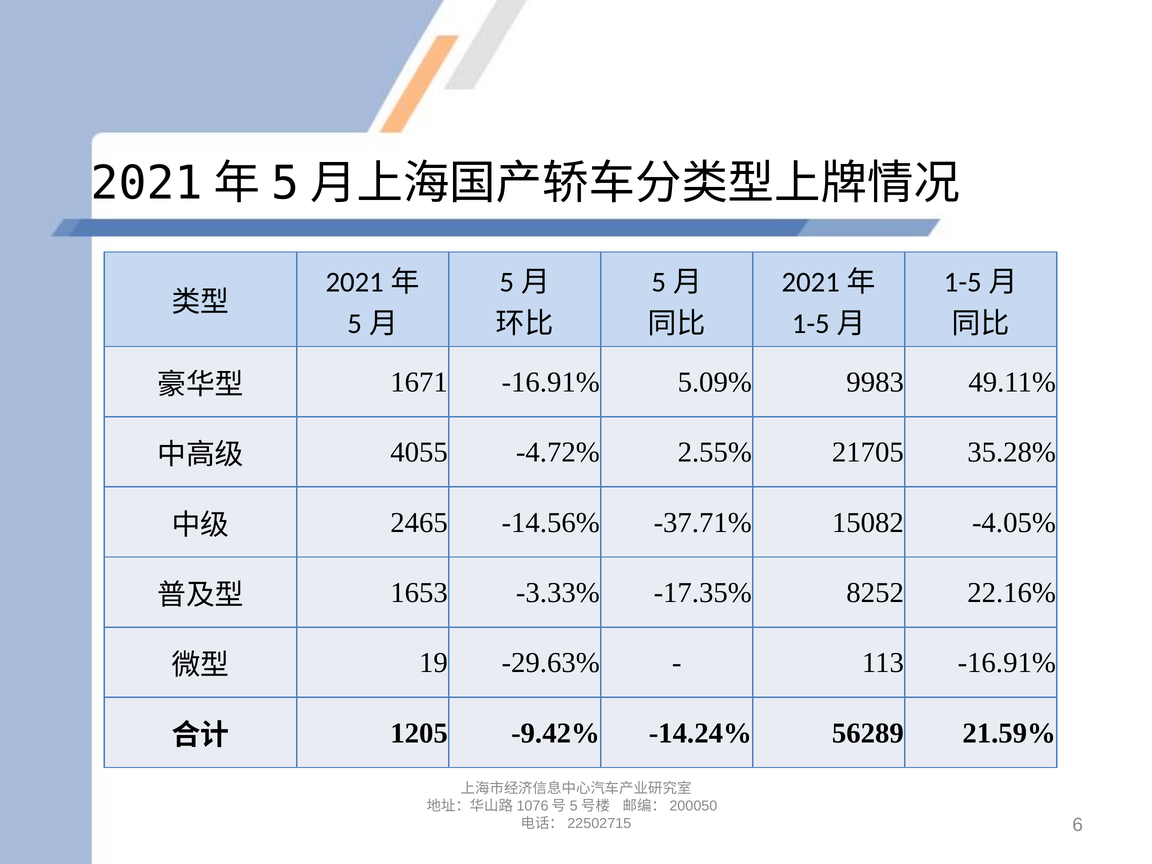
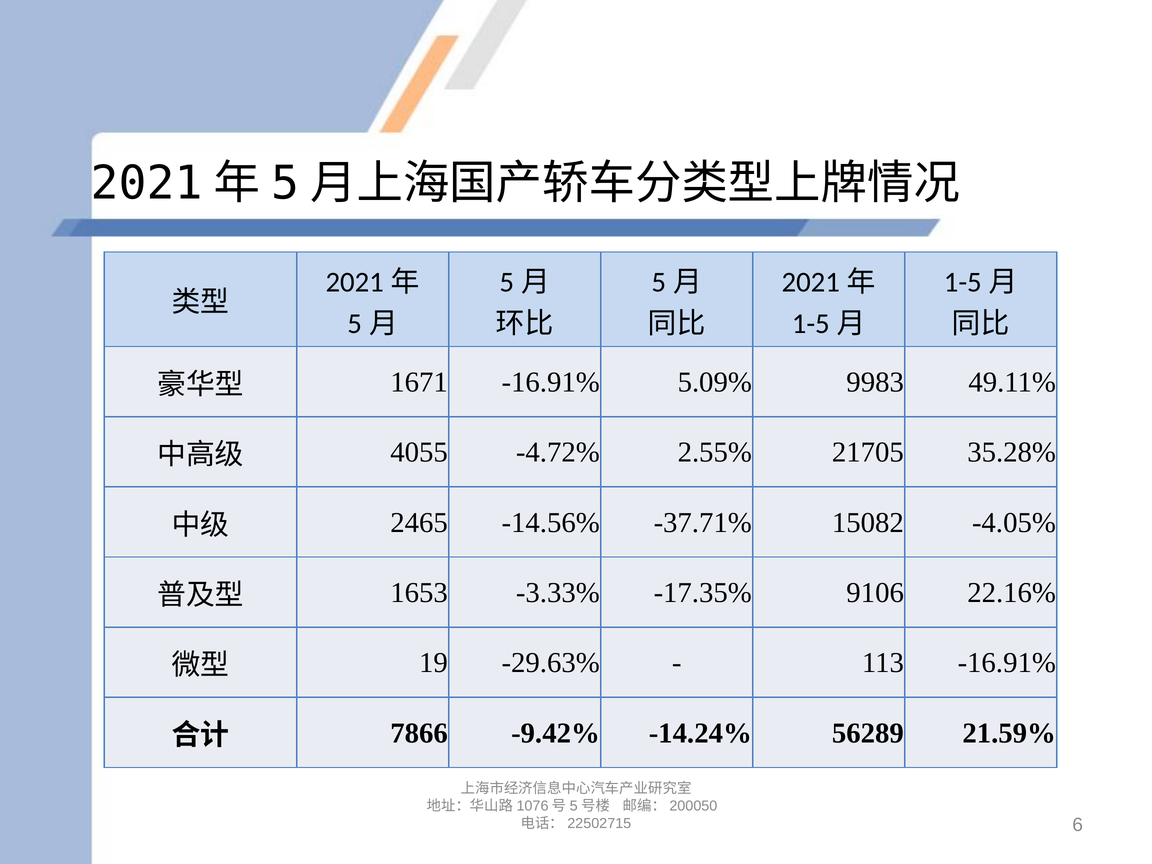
8252: 8252 -> 9106
1205: 1205 -> 7866
